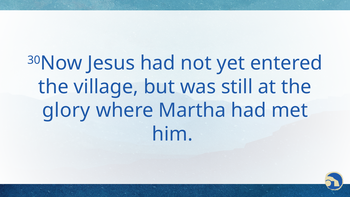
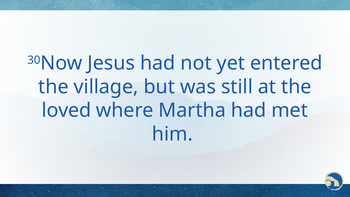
glory: glory -> loved
